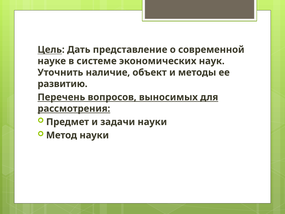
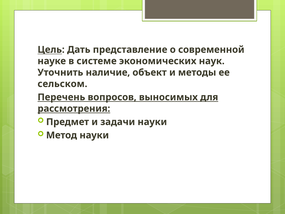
развитию: развитию -> сельском
